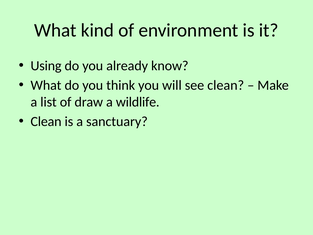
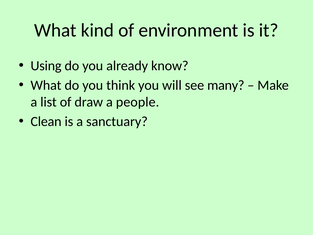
see clean: clean -> many
wildlife: wildlife -> people
